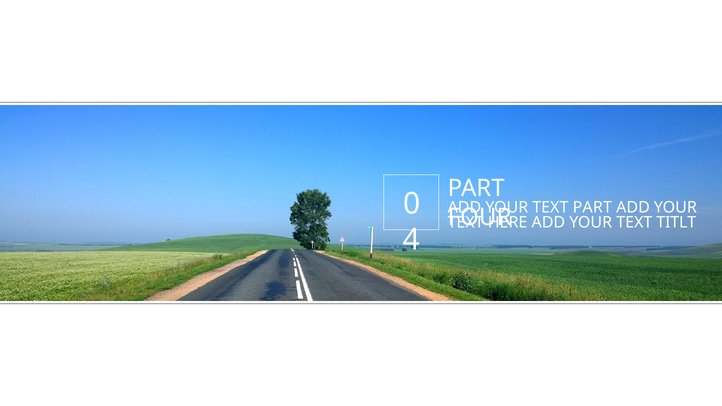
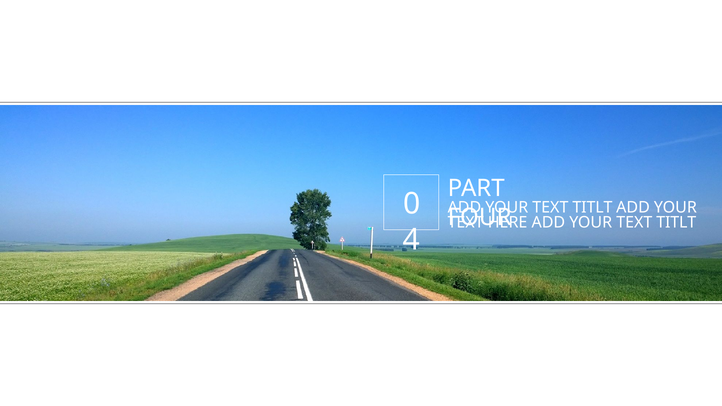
PART at (592, 208): PART -> TITLT
